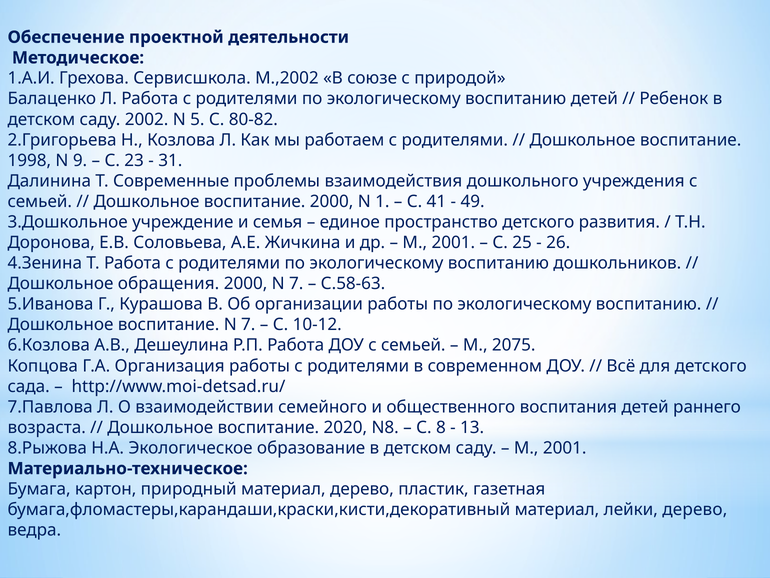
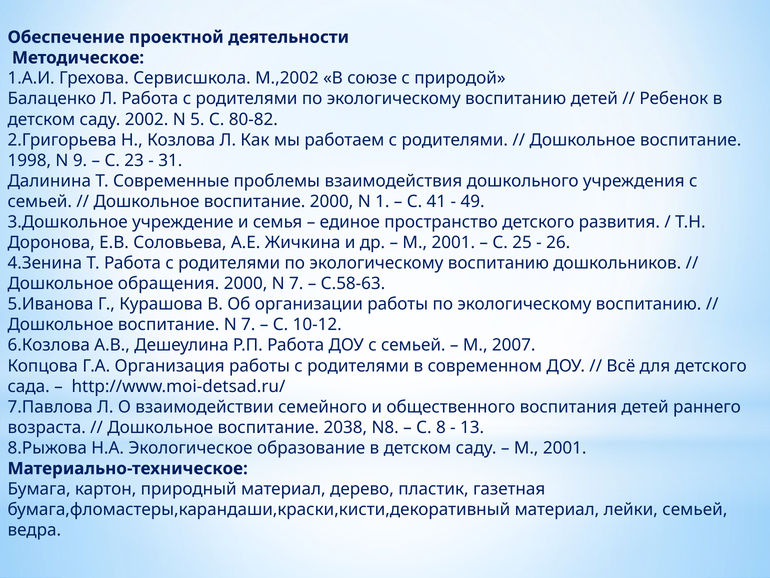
2075: 2075 -> 2007
2020: 2020 -> 2038
лейки дерево: дерево -> семьей
